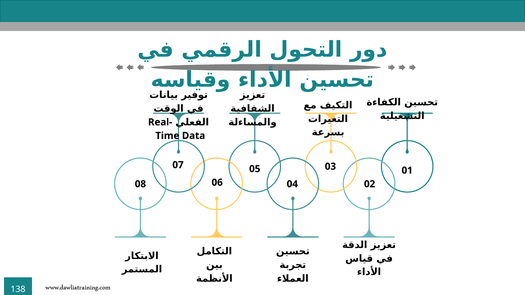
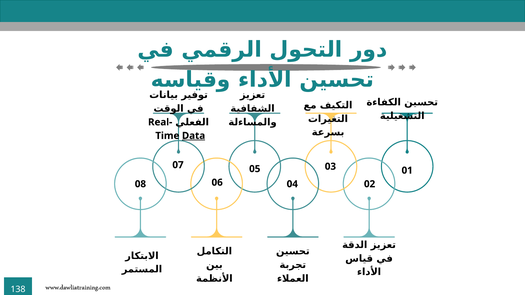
Data underline: none -> present
